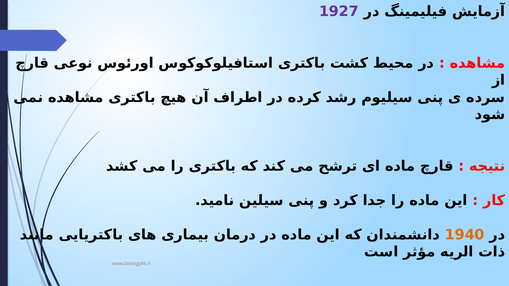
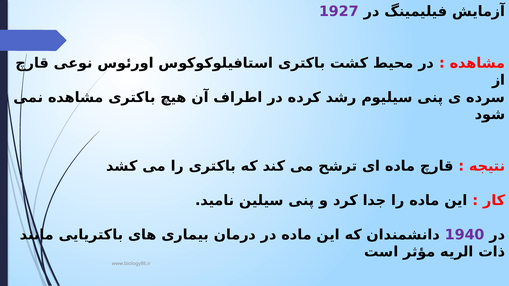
1940 colour: orange -> purple
